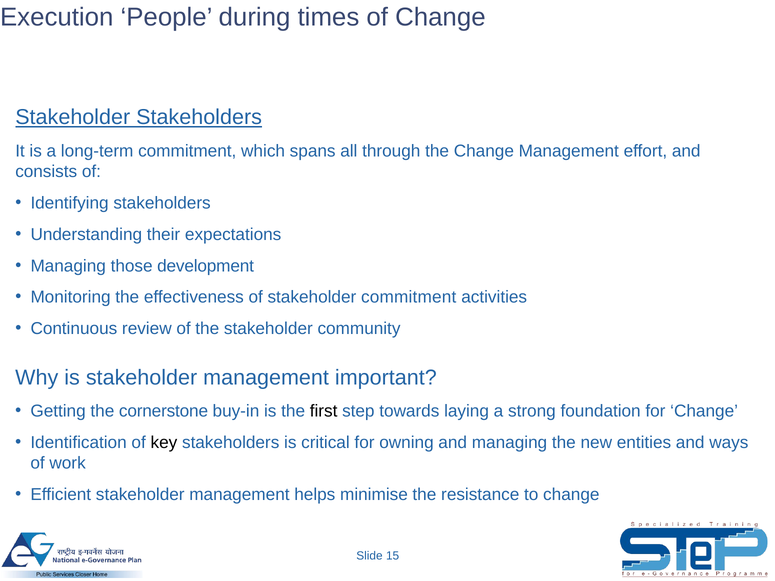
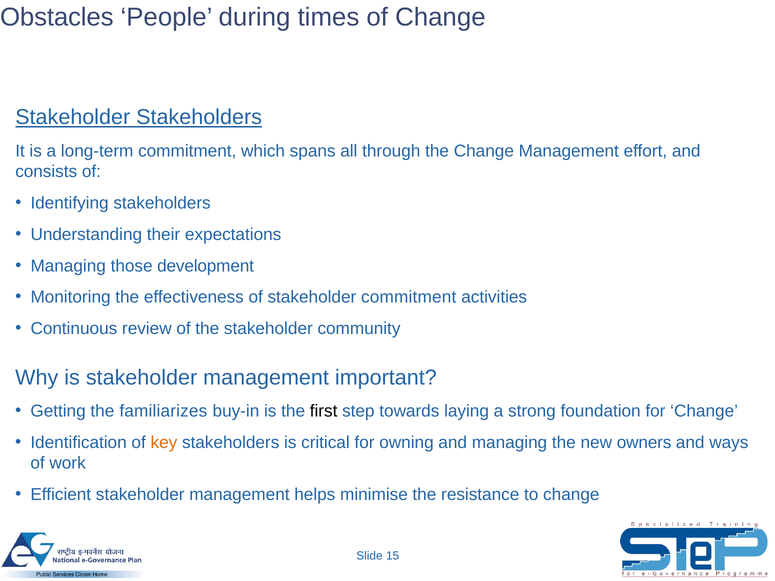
Execution: Execution -> Obstacles
cornerstone: cornerstone -> familiarizes
key colour: black -> orange
entities: entities -> owners
